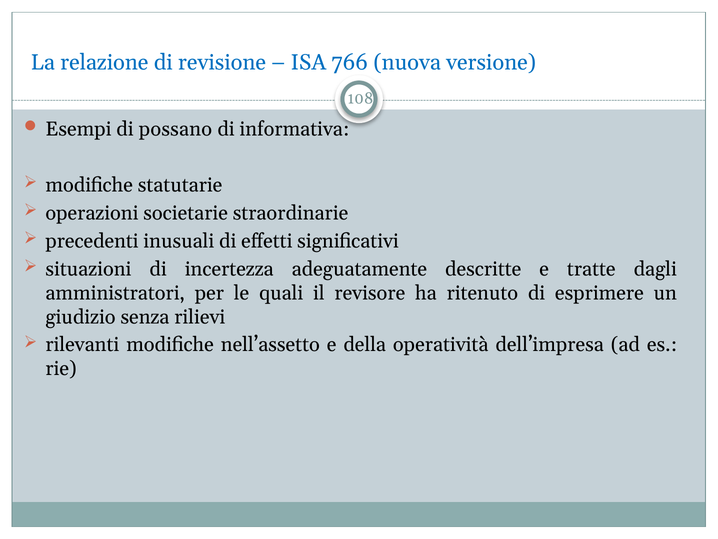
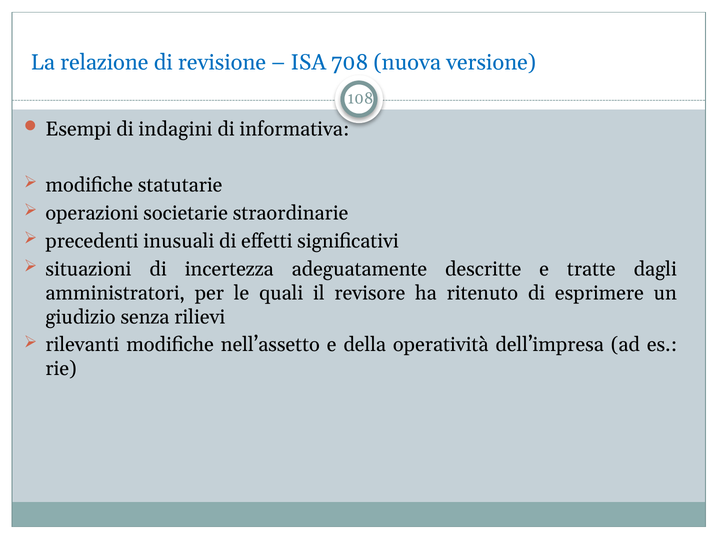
766: 766 -> 708
possano: possano -> indagini
